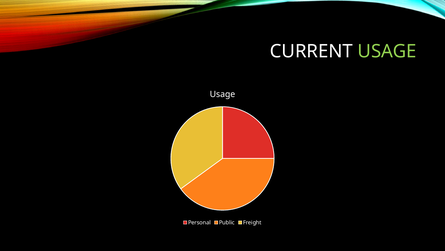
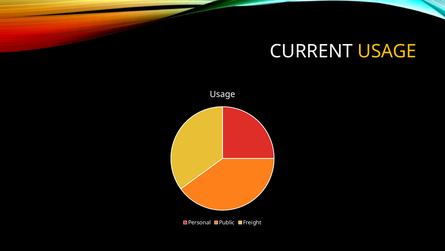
USAGE at (387, 51) colour: light green -> yellow
